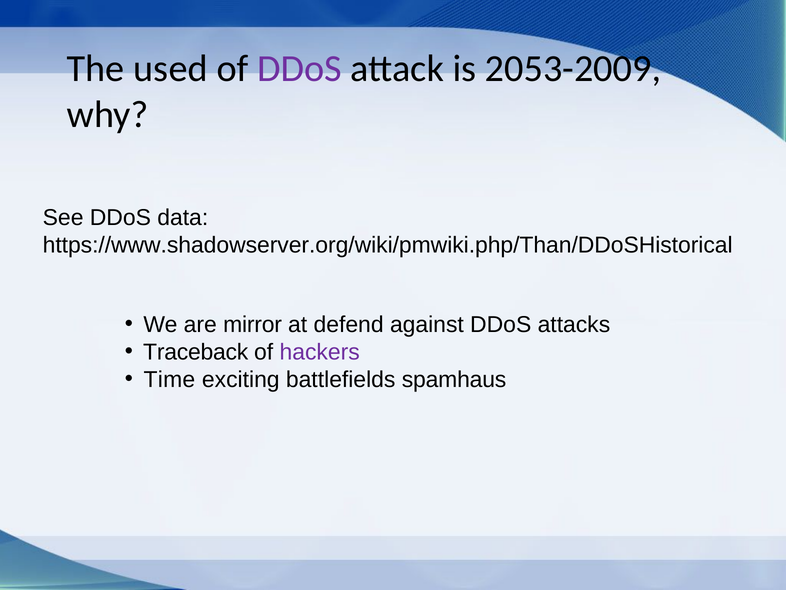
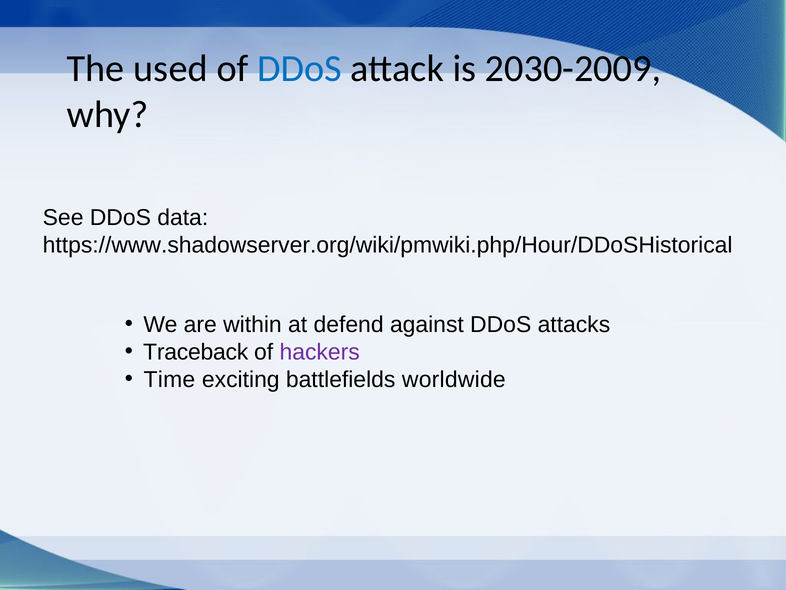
DDoS at (299, 69) colour: purple -> blue
2053-2009: 2053-2009 -> 2030-2009
https://www.shadowserver.org/wiki/pmwiki.php/Than/DDoSHistorical: https://www.shadowserver.org/wiki/pmwiki.php/Than/DDoSHistorical -> https://www.shadowserver.org/wiki/pmwiki.php/Hour/DDoSHistorical
mirror: mirror -> within
spamhaus: spamhaus -> worldwide
